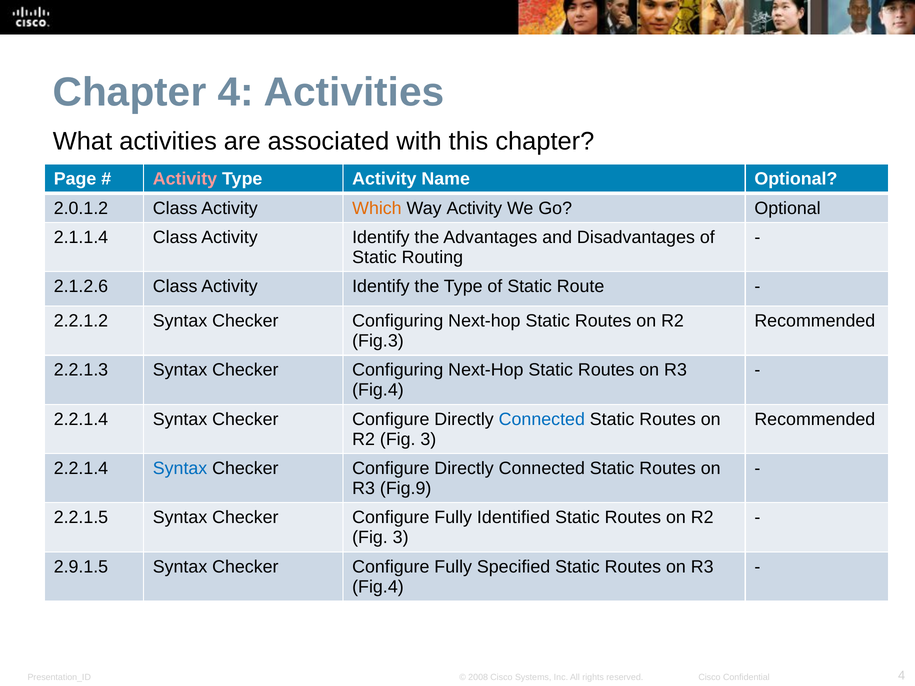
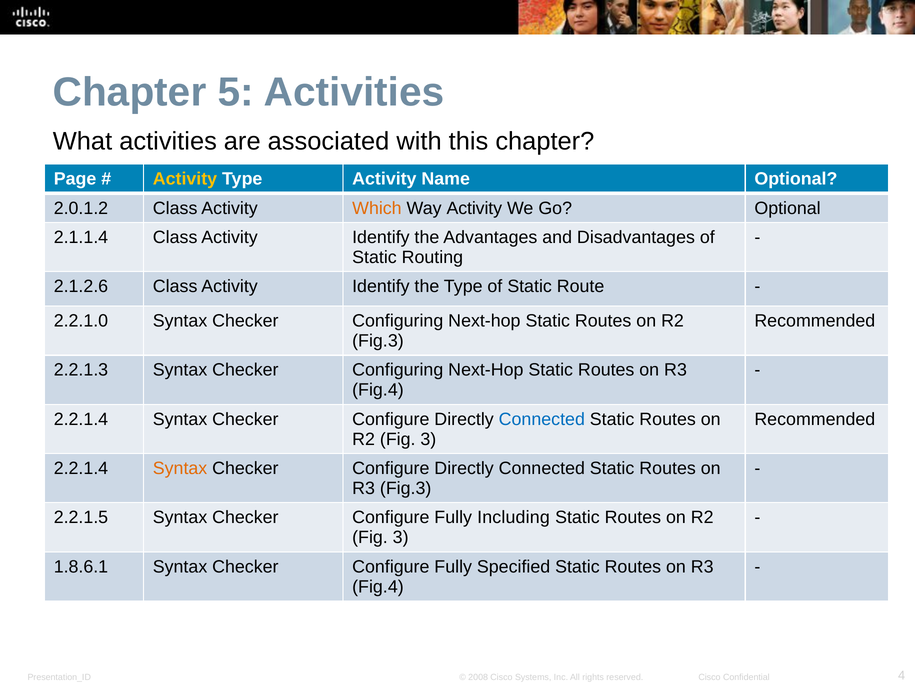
Chapter 4: 4 -> 5
Activity at (185, 179) colour: pink -> yellow
2.2.1.2: 2.2.1.2 -> 2.2.1.0
Syntax at (180, 469) colour: blue -> orange
R3 Fig.9: Fig.9 -> Fig.3
Identified: Identified -> Including
2.9.1.5: 2.9.1.5 -> 1.8.6.1
